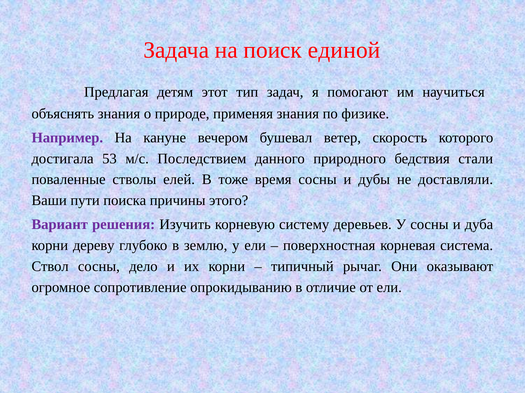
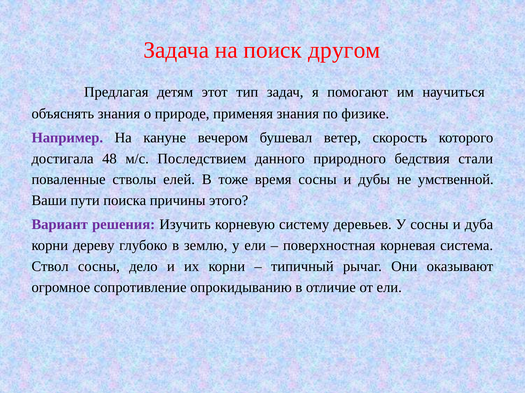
единой: единой -> другом
53: 53 -> 48
доставляли: доставляли -> умственной
